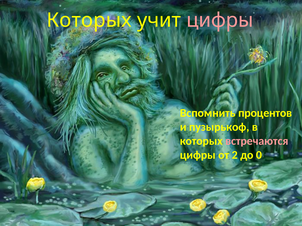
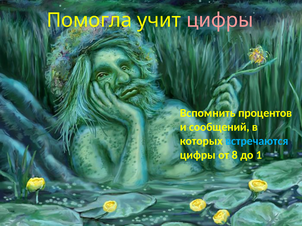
Которых at (89, 20): Которых -> Помогла
пузырькоф: пузырькоф -> сообщений
встречаются colour: pink -> light blue
2: 2 -> 8
0: 0 -> 1
